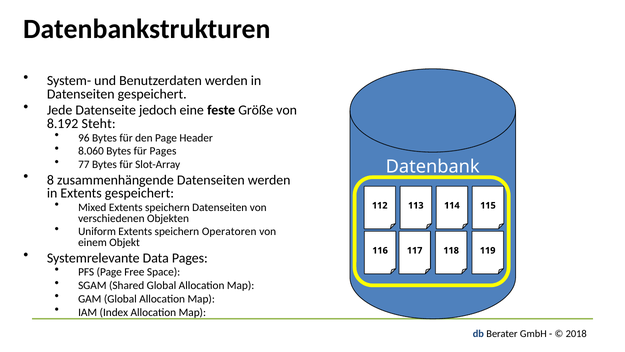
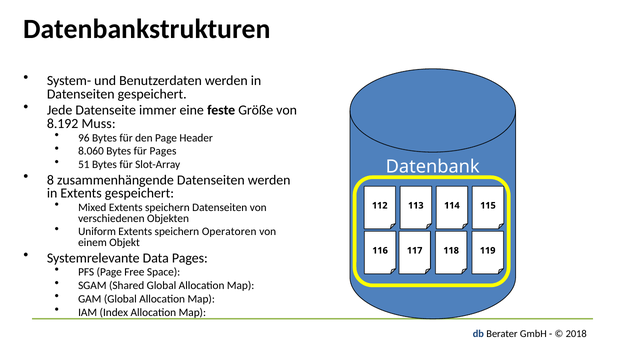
jedoch: jedoch -> immer
Steht: Steht -> Muss
77: 77 -> 51
